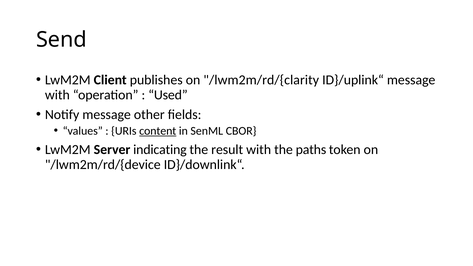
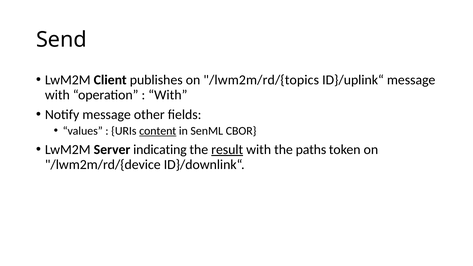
/lwm2m/rd/{clarity: /lwm2m/rd/{clarity -> /lwm2m/rd/{topics
Used at (168, 95): Used -> With
result underline: none -> present
